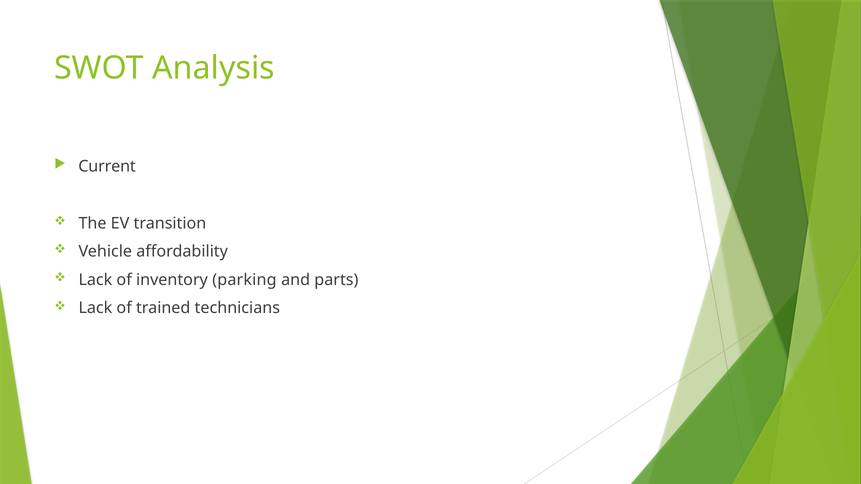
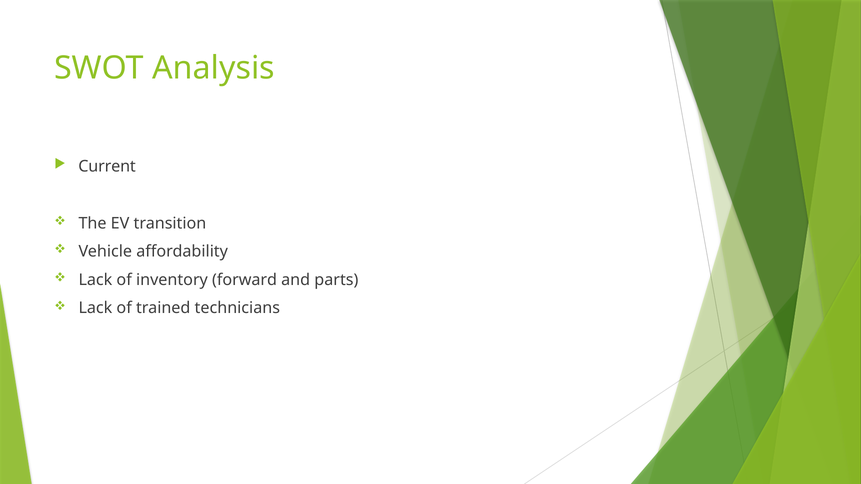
parking: parking -> forward
